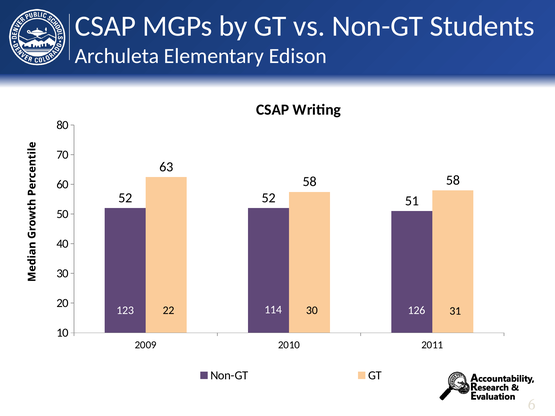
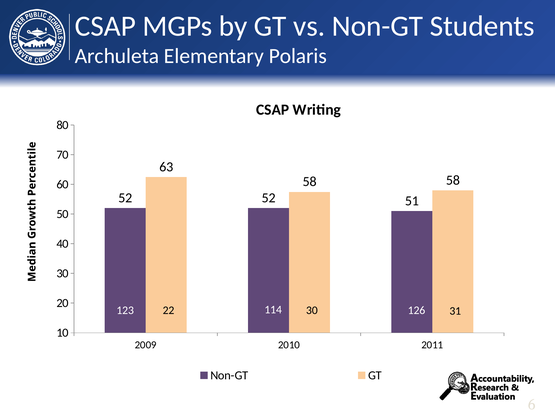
Edison: Edison -> Polaris
